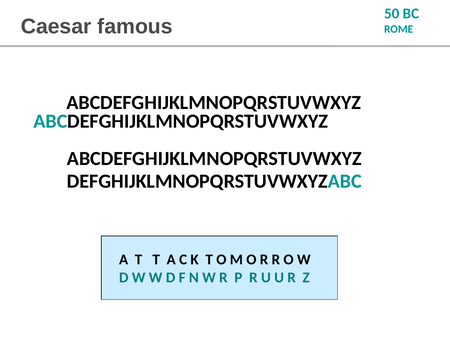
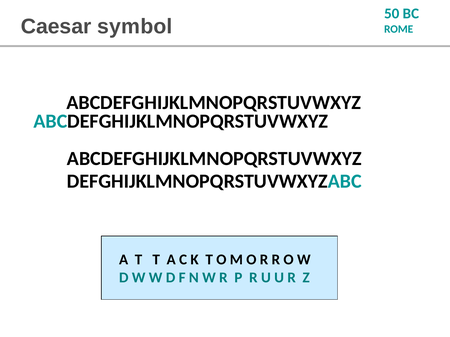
famous: famous -> symbol
